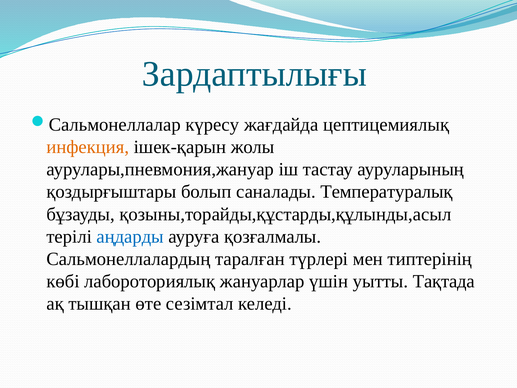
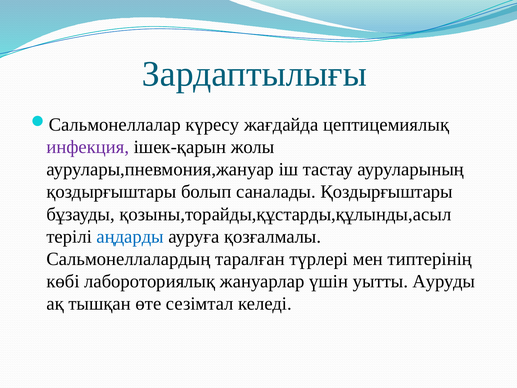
инфекция colour: orange -> purple
саналады Температуралық: Температуралық -> Қоздырғыштары
Тақтада: Тақтада -> Ауруды
